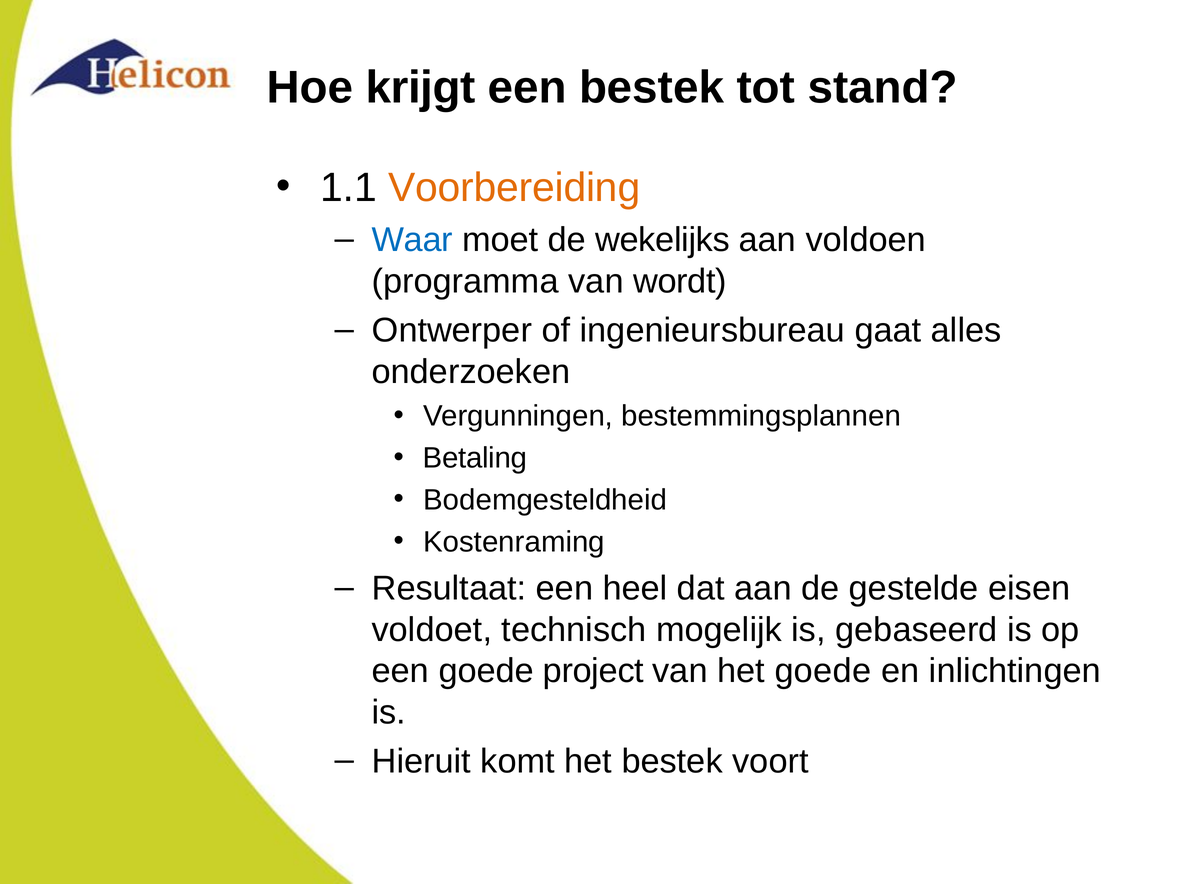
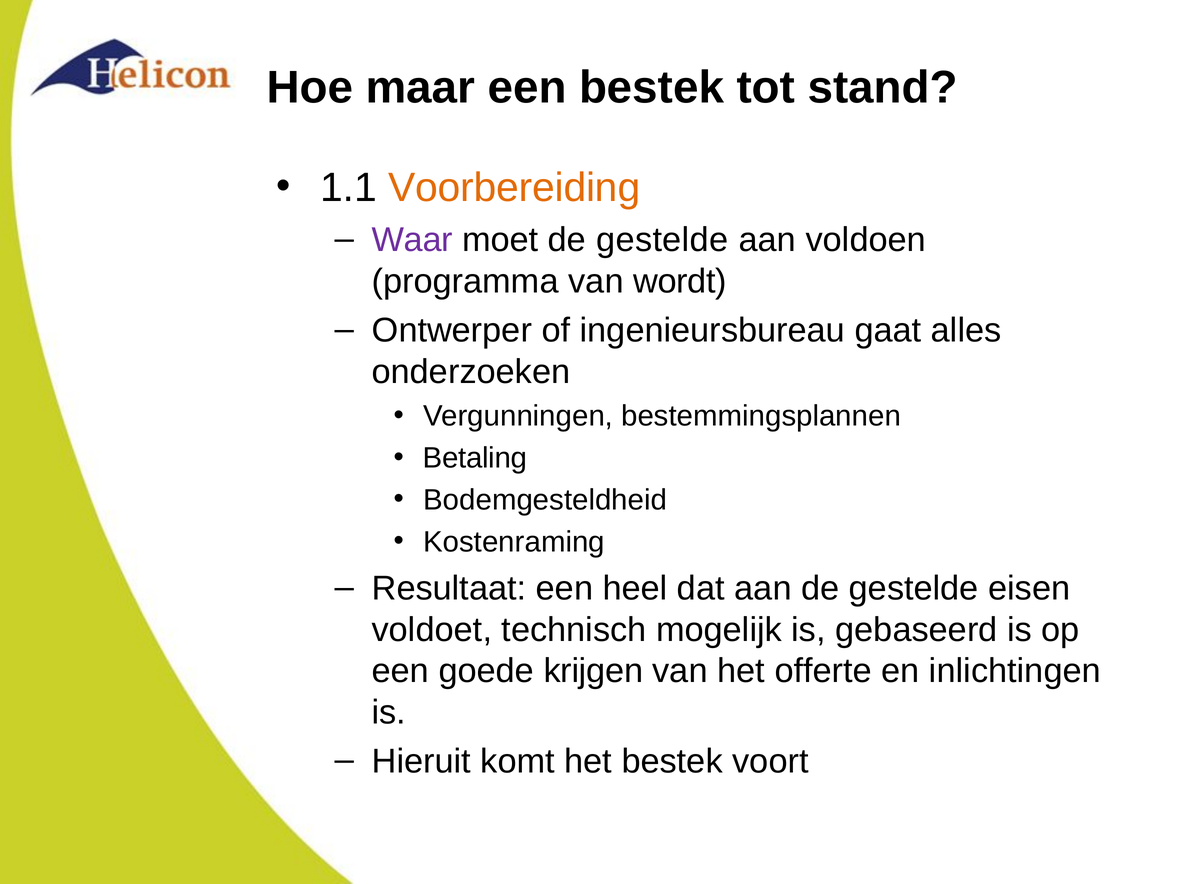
krijgt: krijgt -> maar
Waar colour: blue -> purple
moet de wekelijks: wekelijks -> gestelde
project: project -> krijgen
het goede: goede -> offerte
